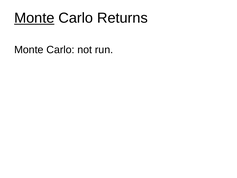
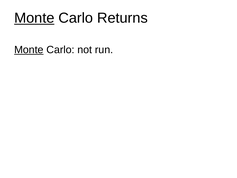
Monte at (29, 50) underline: none -> present
